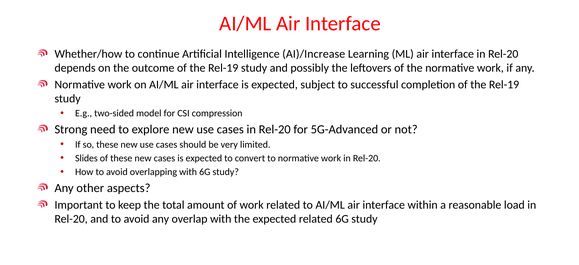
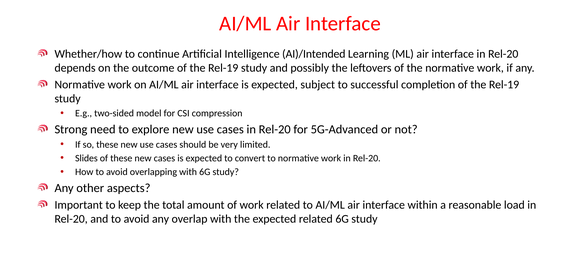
AI)/Increase: AI)/Increase -> AI)/Intended
